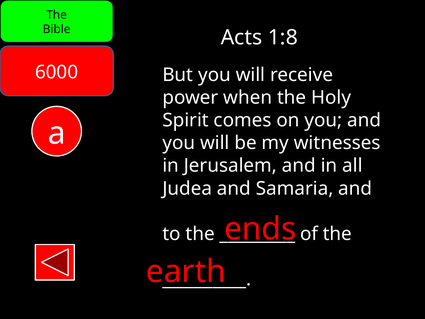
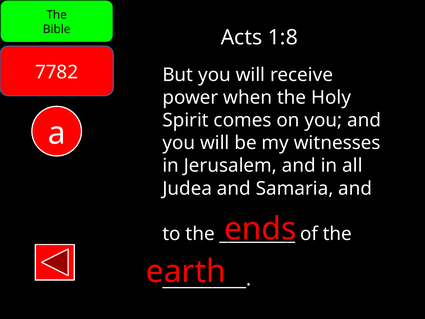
6000: 6000 -> 7782
